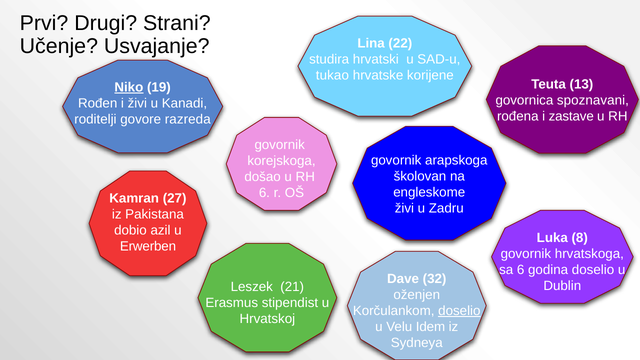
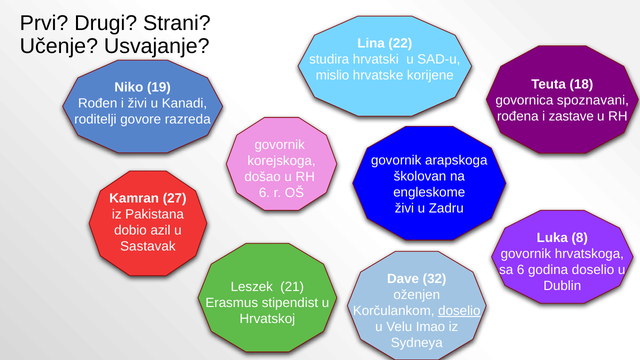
tukao: tukao -> mislio
13: 13 -> 18
Niko underline: present -> none
Erwerben: Erwerben -> Sastavak
Idem: Idem -> Imao
